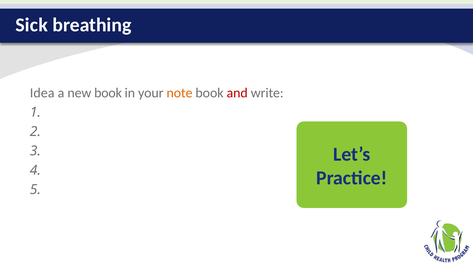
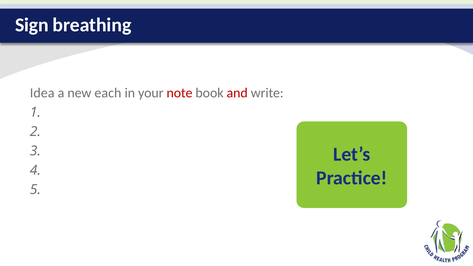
Sick: Sick -> Sign
new book: book -> each
note colour: orange -> red
